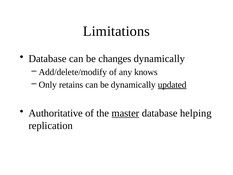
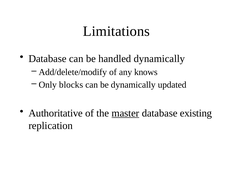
changes: changes -> handled
retains: retains -> blocks
updated underline: present -> none
helping: helping -> existing
